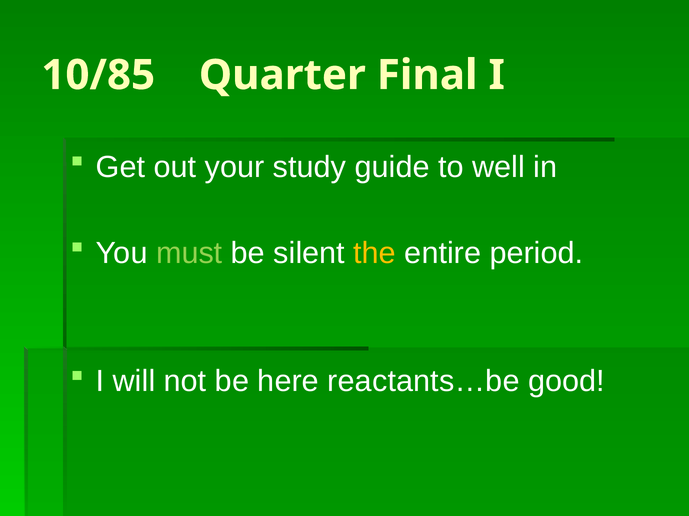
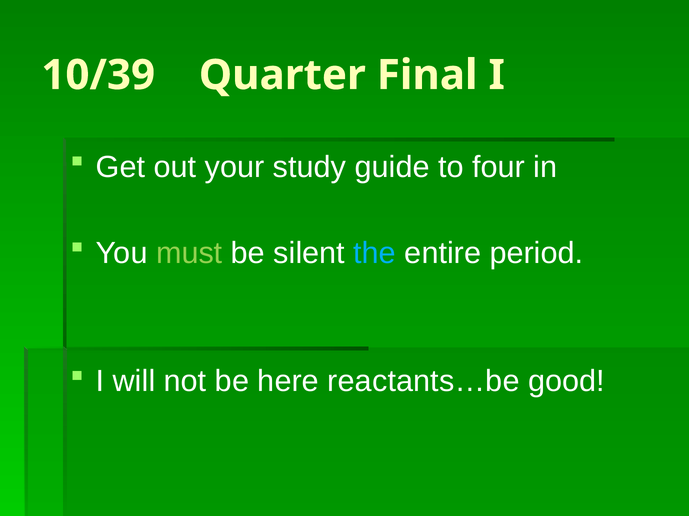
10/85: 10/85 -> 10/39
well: well -> four
the colour: yellow -> light blue
